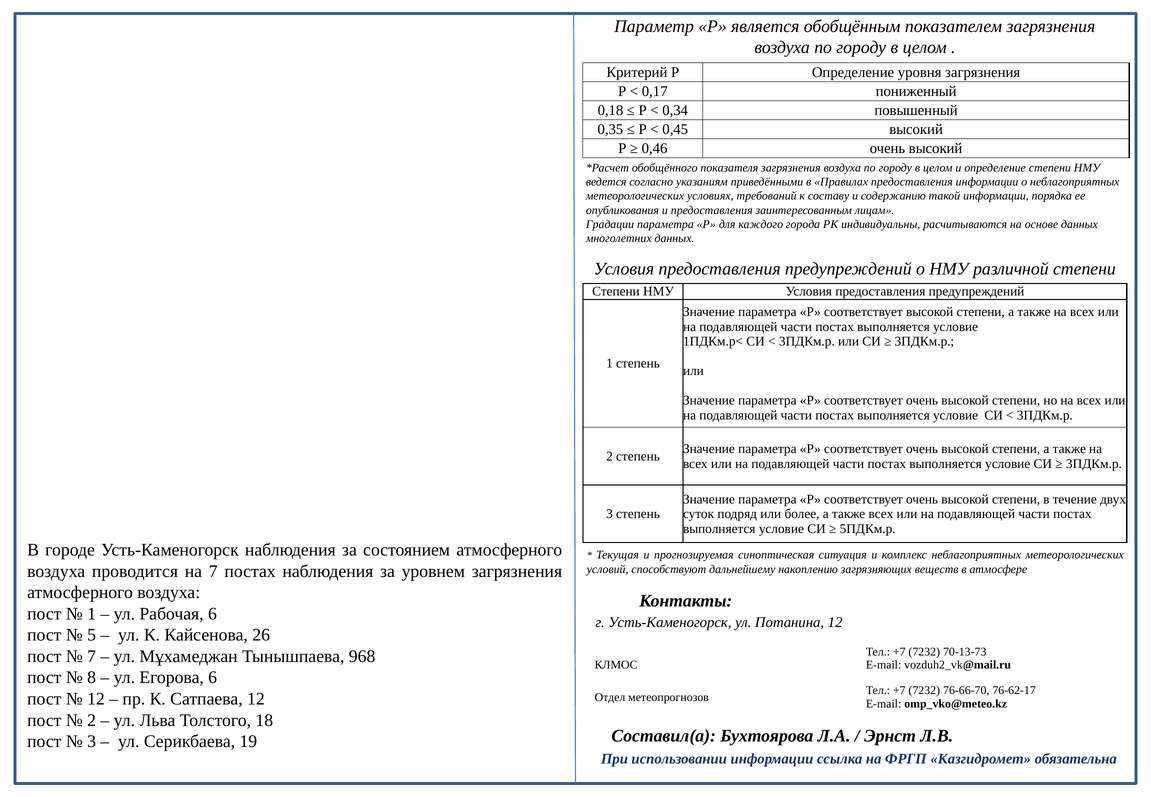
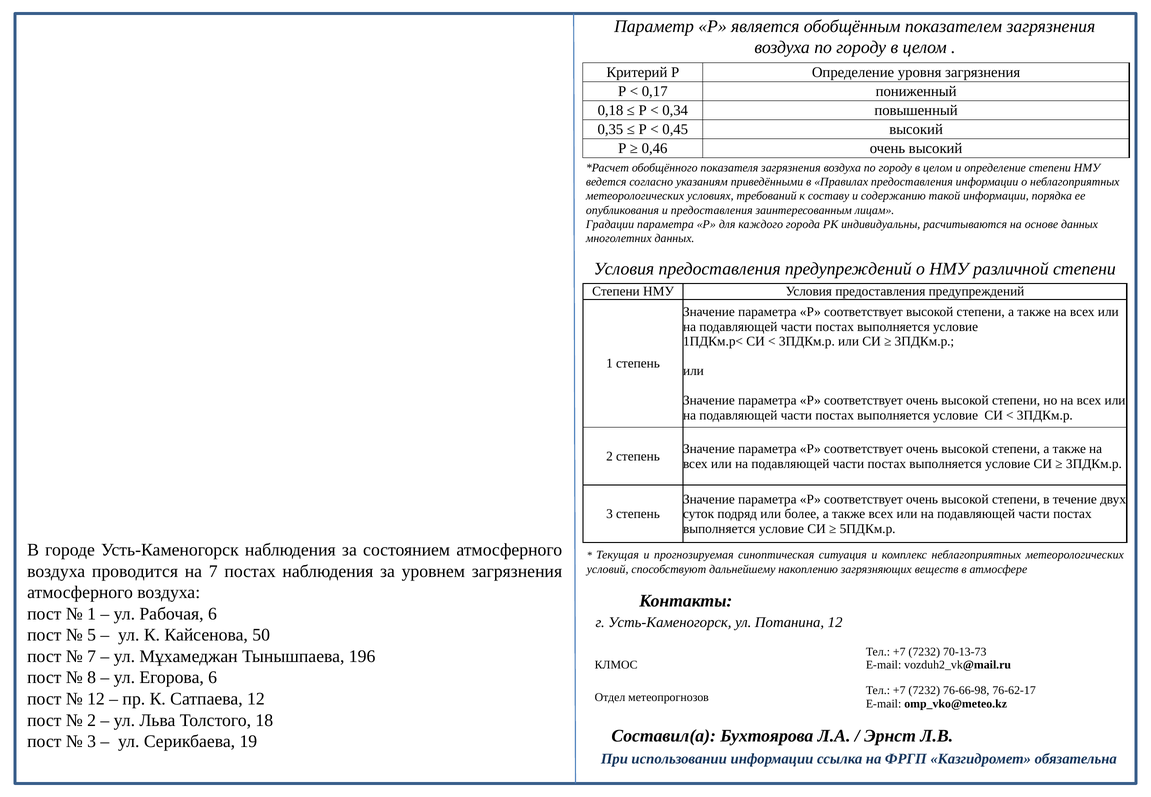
26: 26 -> 50
968: 968 -> 196
76-66-70: 76-66-70 -> 76-66-98
